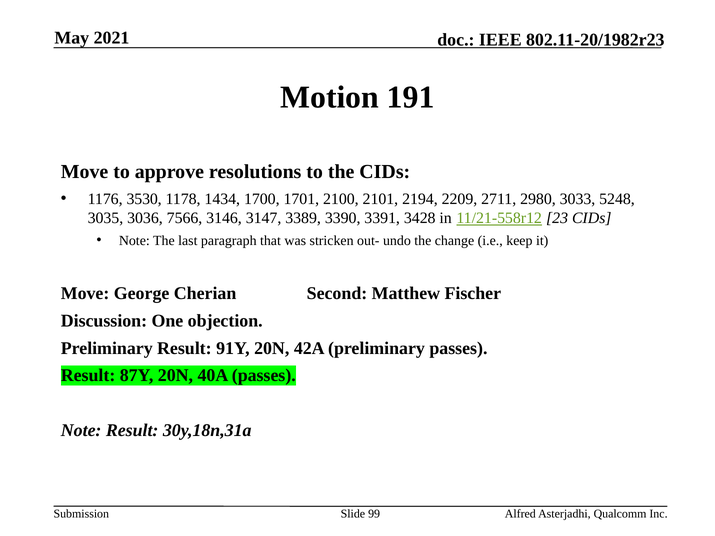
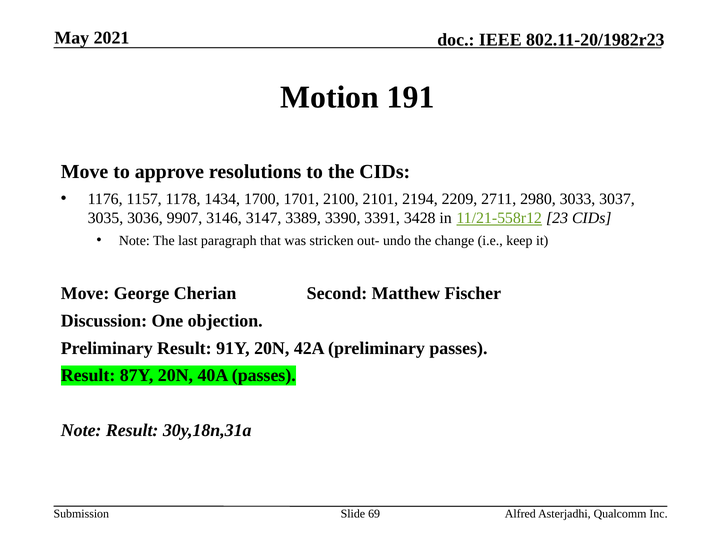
3530: 3530 -> 1157
5248: 5248 -> 3037
7566: 7566 -> 9907
99: 99 -> 69
